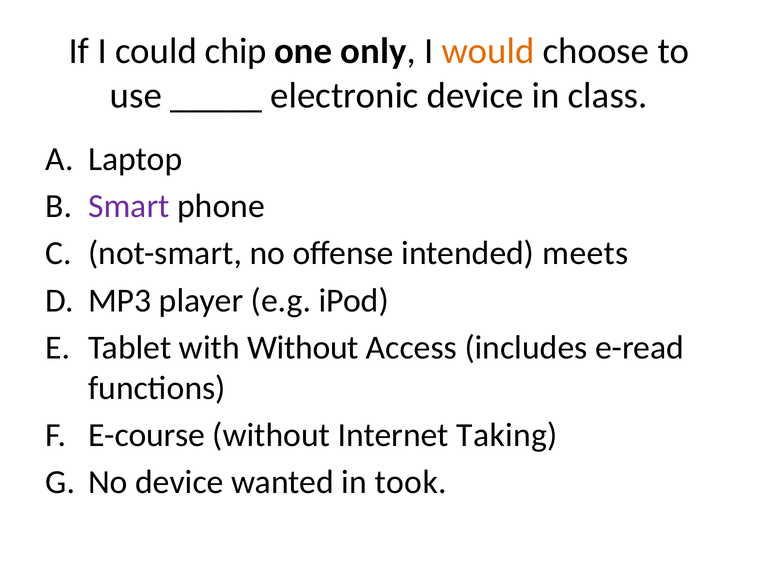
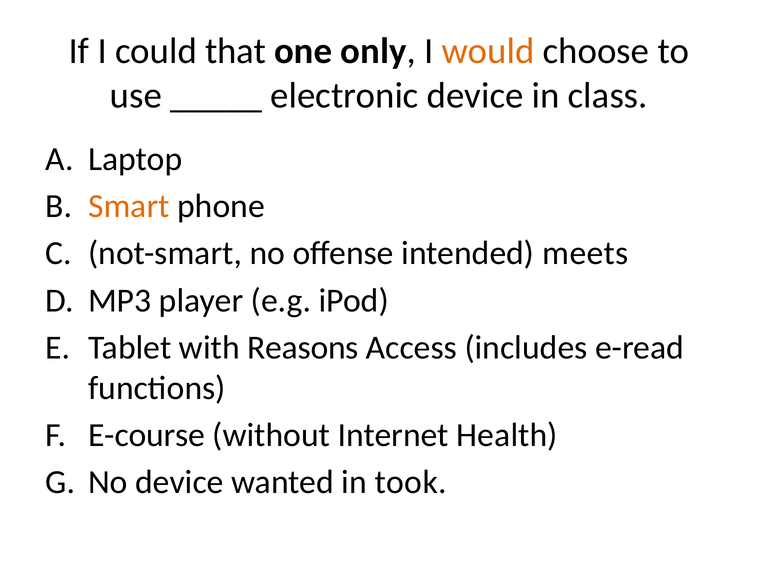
chip: chip -> that
Smart colour: purple -> orange
with Without: Without -> Reasons
Taking: Taking -> Health
